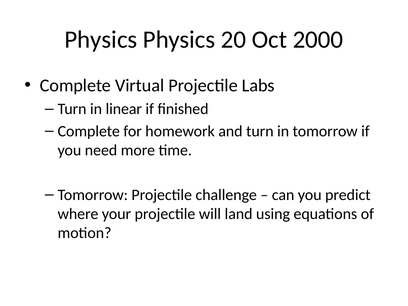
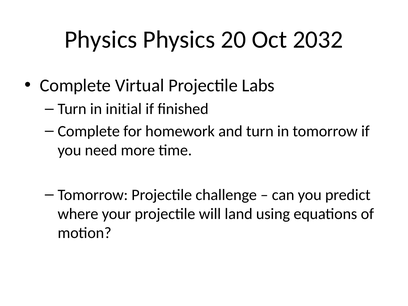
2000: 2000 -> 2032
linear: linear -> initial
